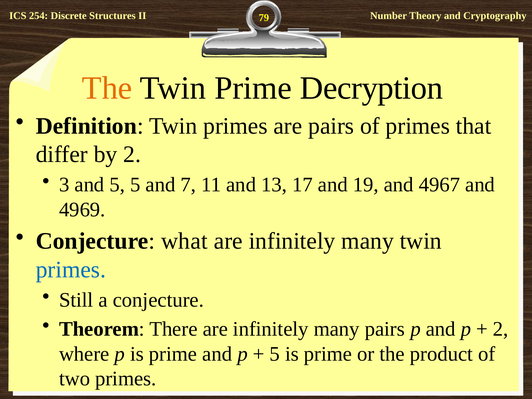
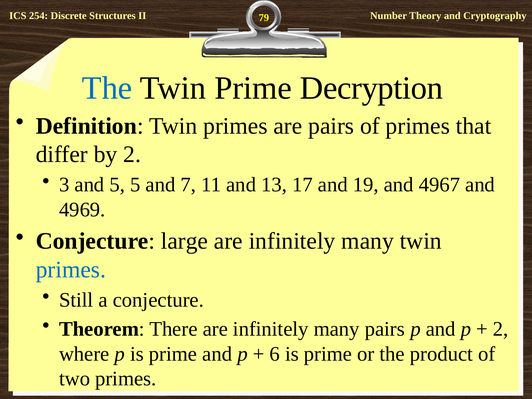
The at (107, 88) colour: orange -> blue
what: what -> large
5 at (275, 354): 5 -> 6
